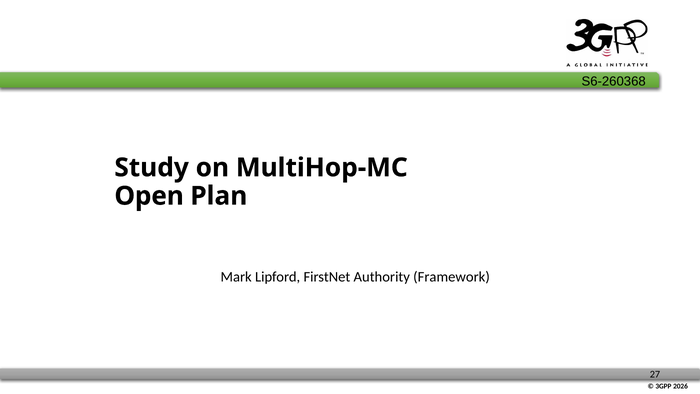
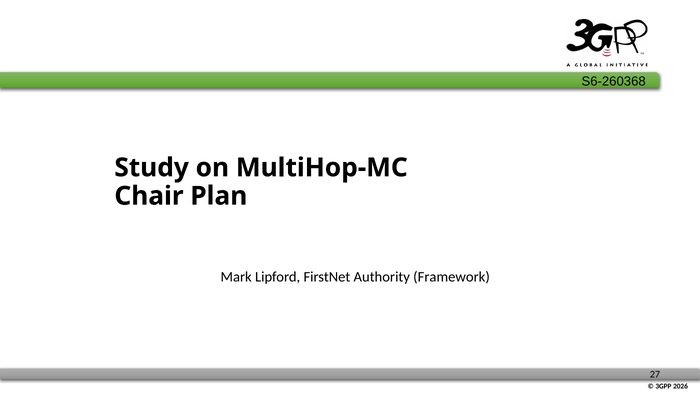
Open: Open -> Chair
